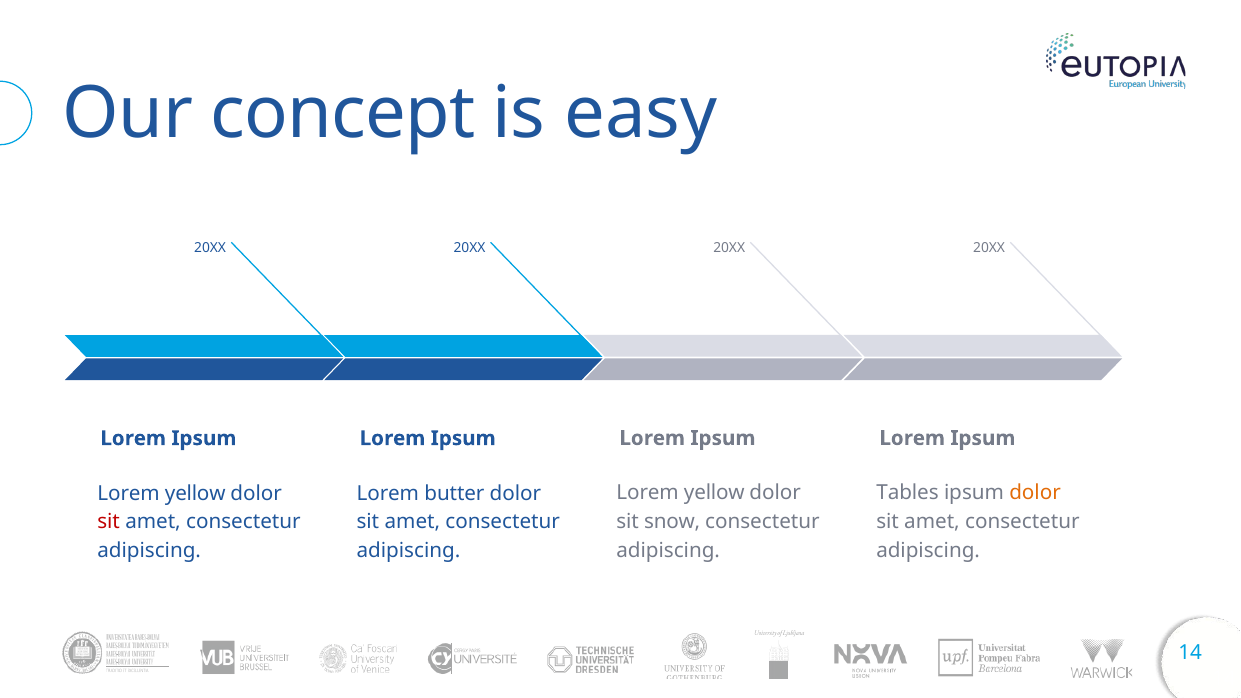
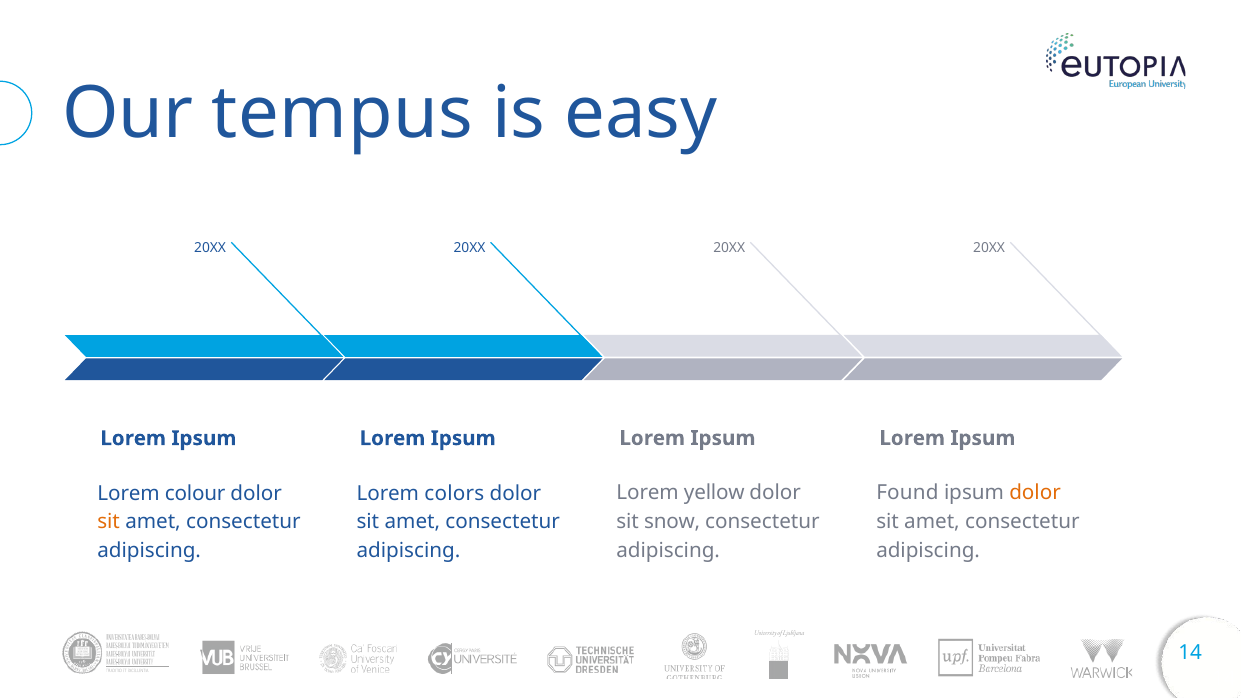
concept: concept -> tempus
Tables: Tables -> Found
yellow at (195, 493): yellow -> colour
butter: butter -> colors
sit at (109, 522) colour: red -> orange
